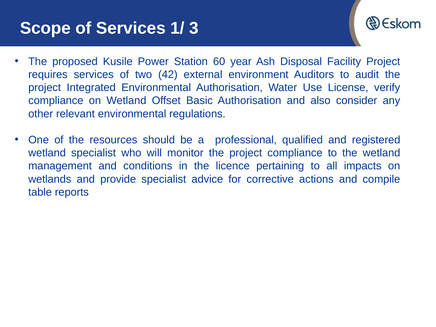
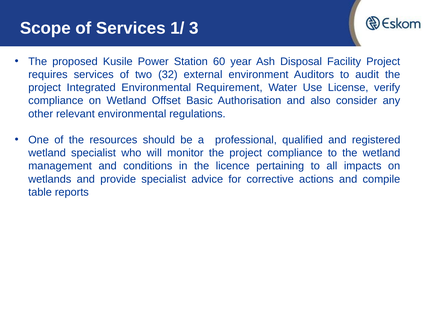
42: 42 -> 32
Environmental Authorisation: Authorisation -> Requirement
